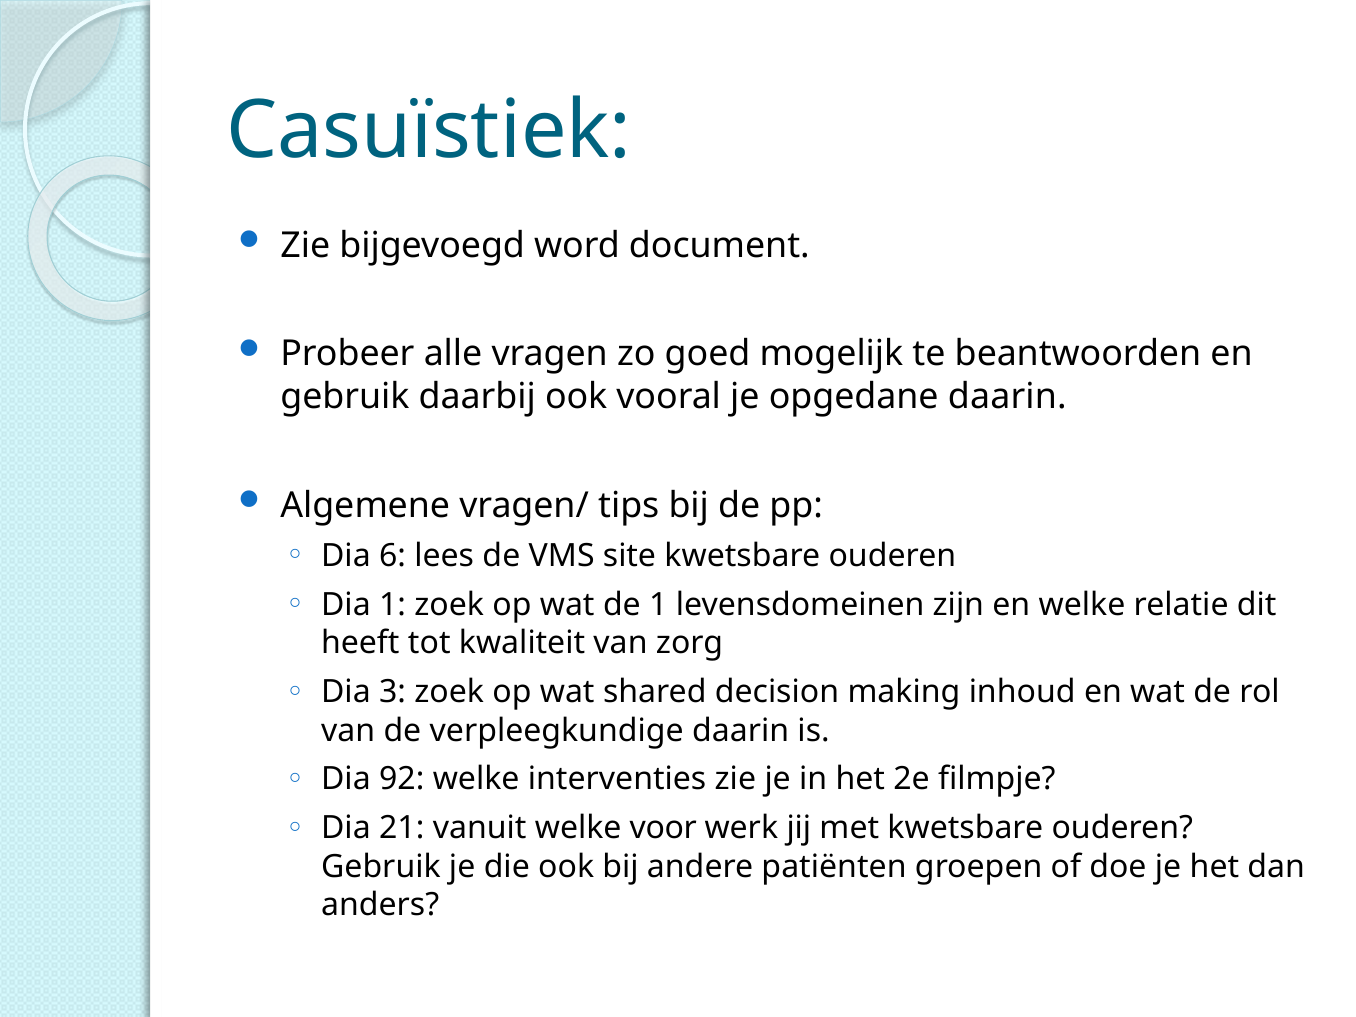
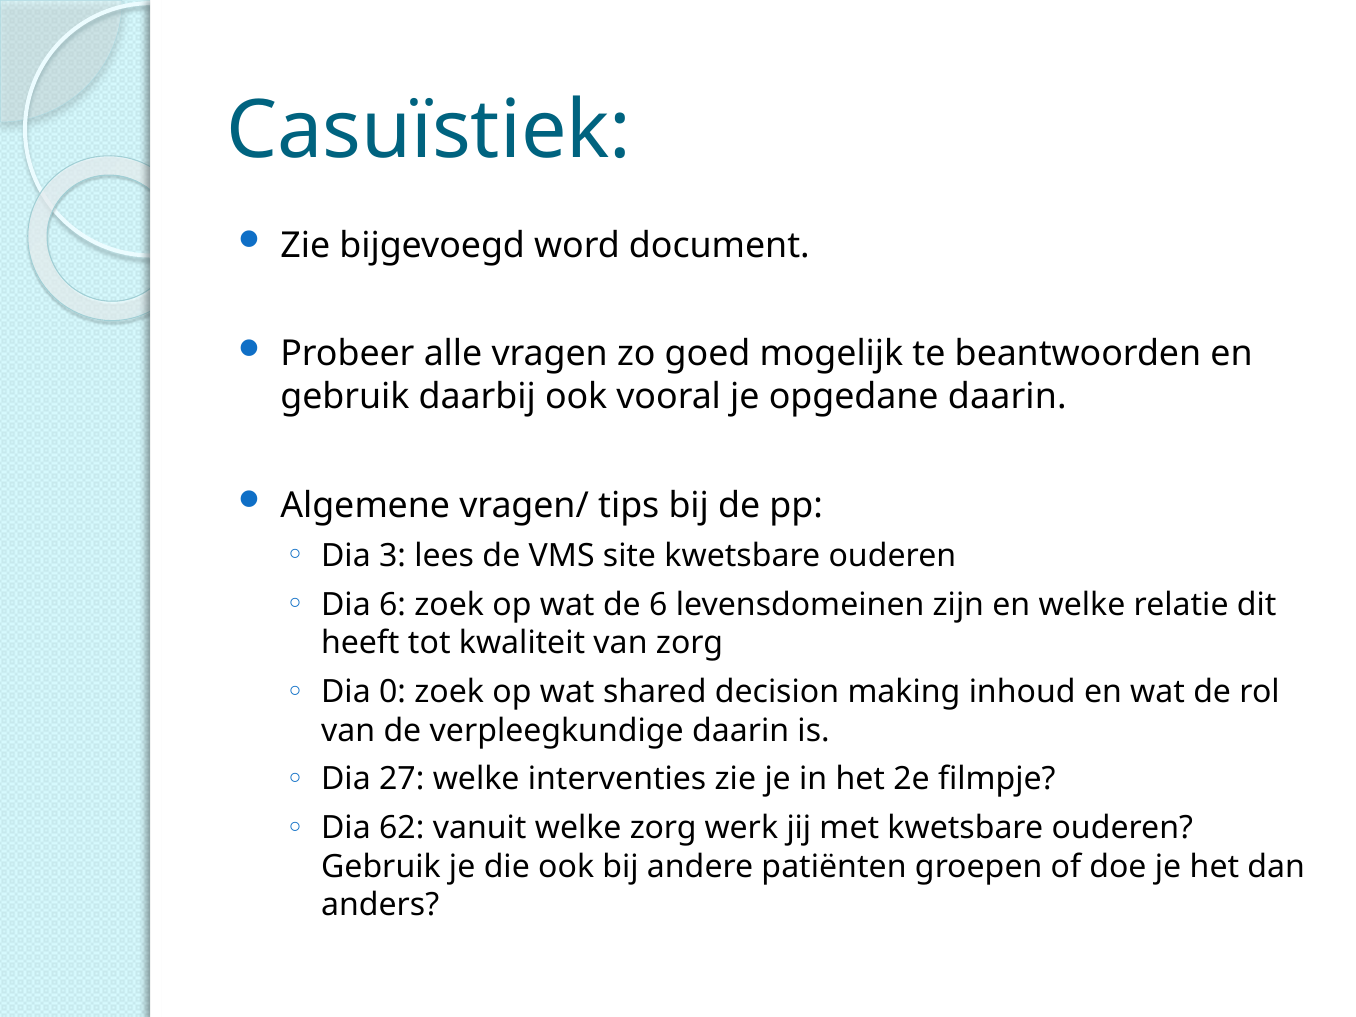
6: 6 -> 3
Dia 1: 1 -> 6
de 1: 1 -> 6
3: 3 -> 0
92: 92 -> 27
21: 21 -> 62
welke voor: voor -> zorg
